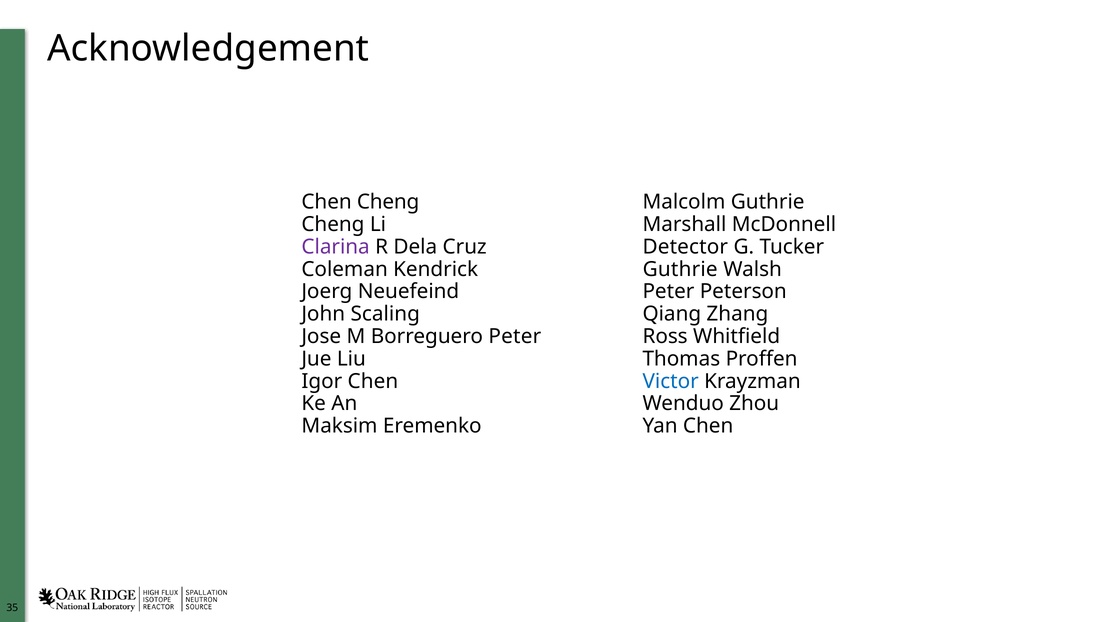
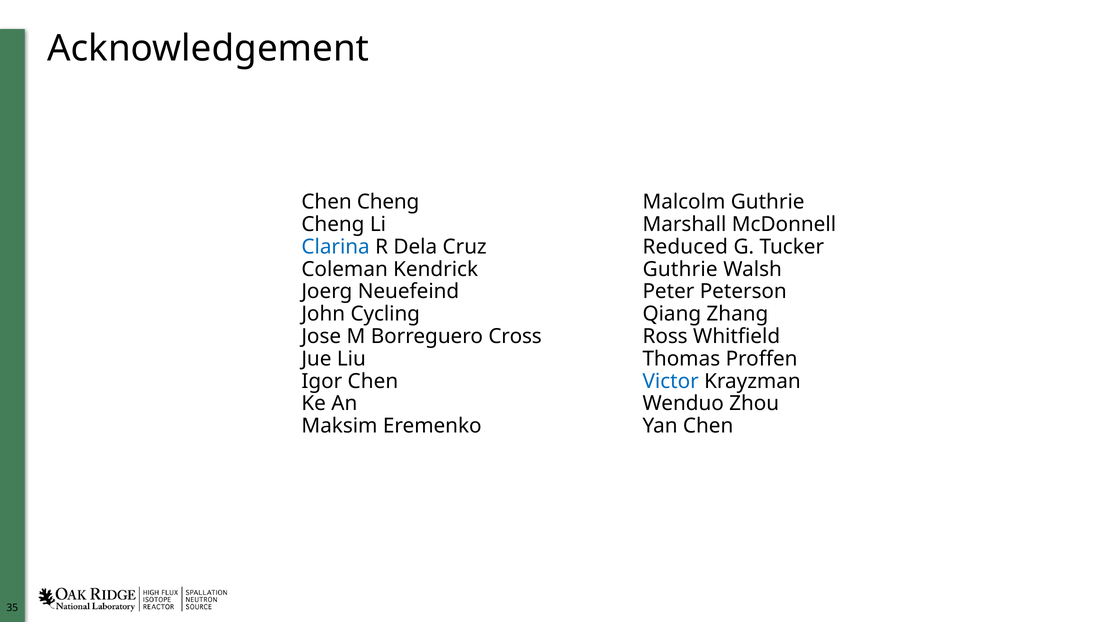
Clarina colour: purple -> blue
Detector: Detector -> Reduced
Scaling: Scaling -> Cycling
Borreguero Peter: Peter -> Cross
